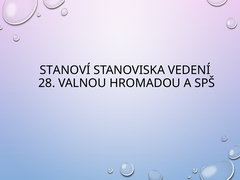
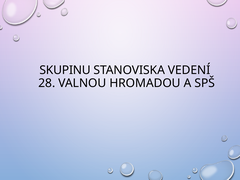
STANOVÍ: STANOVÍ -> SKUPINU
